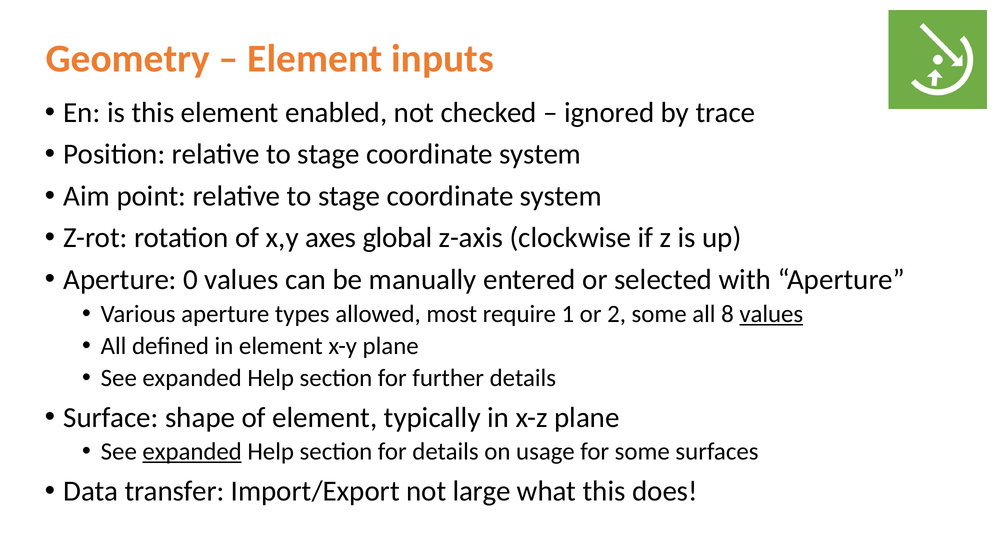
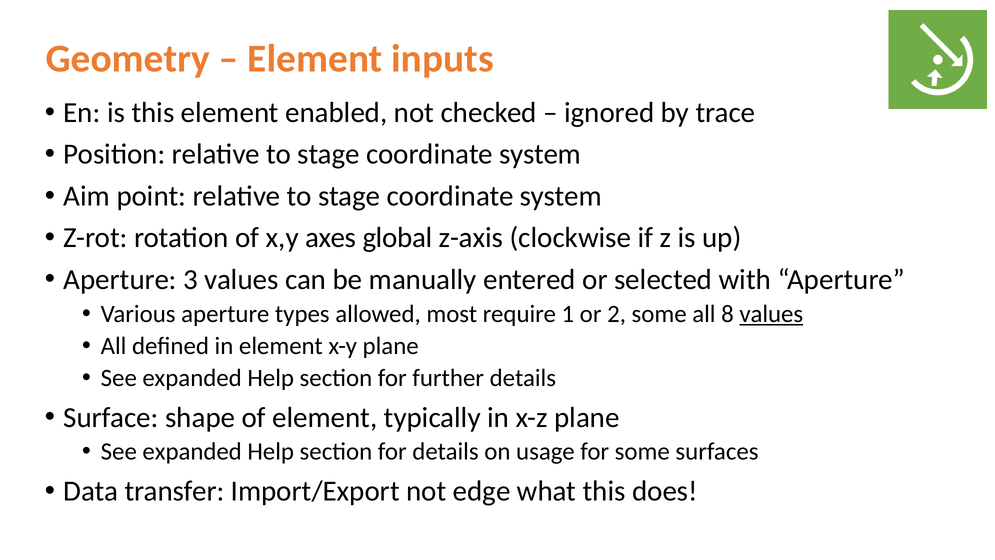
0: 0 -> 3
expanded at (192, 451) underline: present -> none
large: large -> edge
